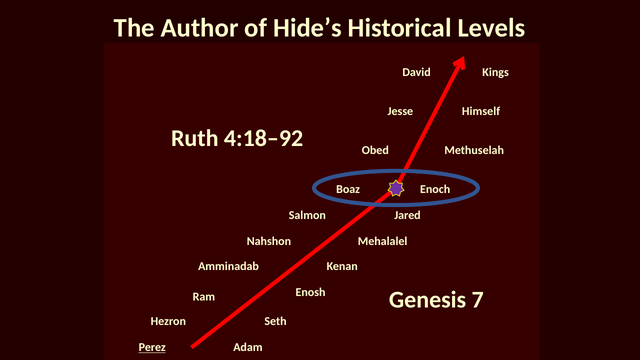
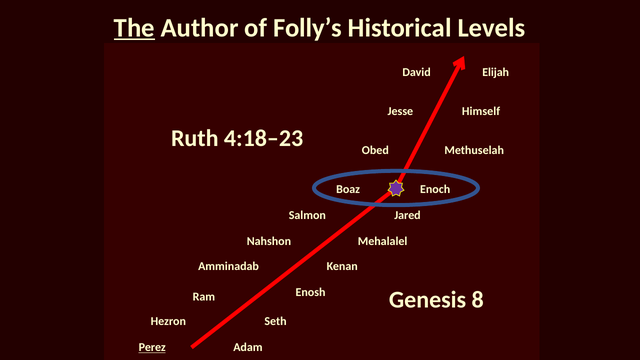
The underline: none -> present
Hide’s: Hide’s -> Folly’s
Kings: Kings -> Elijah
4:18–92: 4:18–92 -> 4:18–23
7: 7 -> 8
